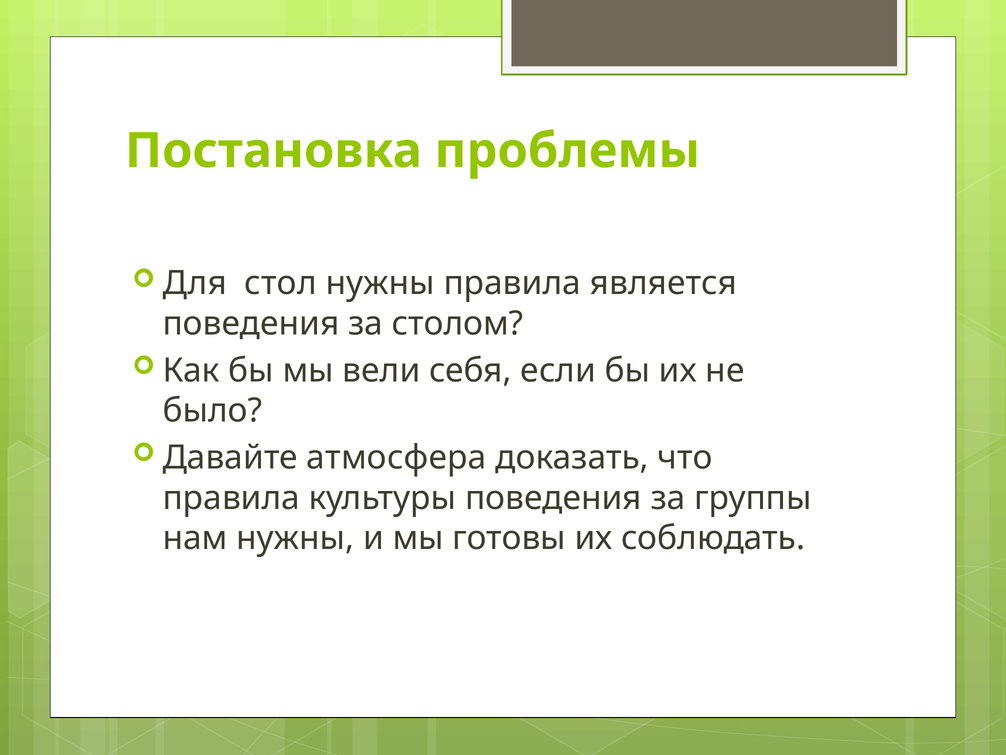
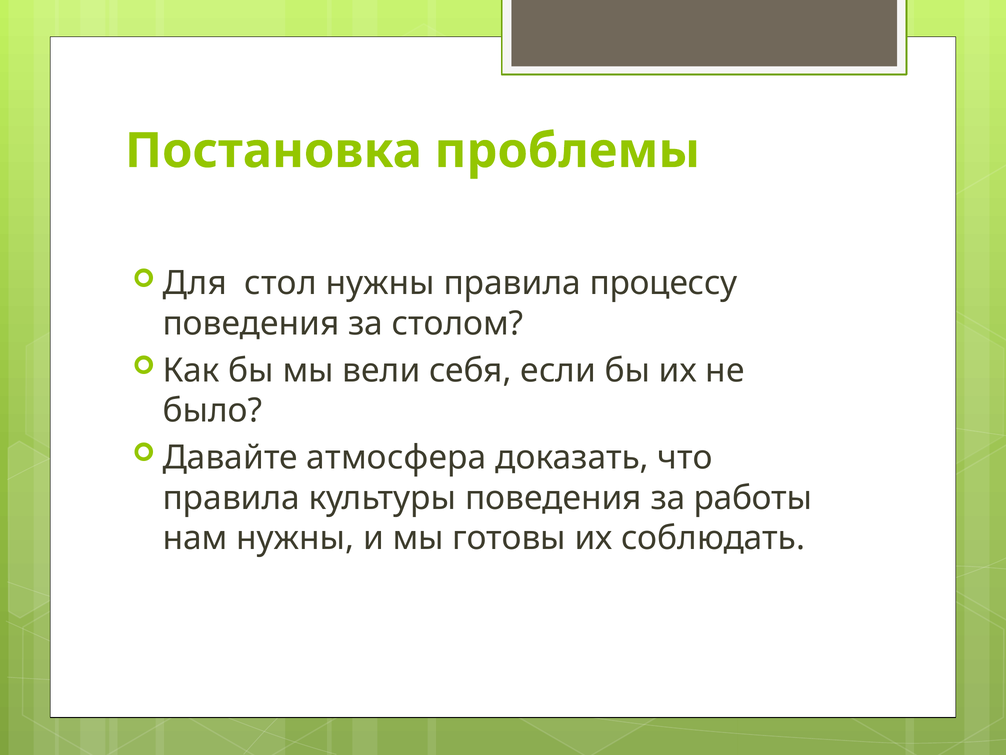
является: является -> процессу
группы: группы -> работы
